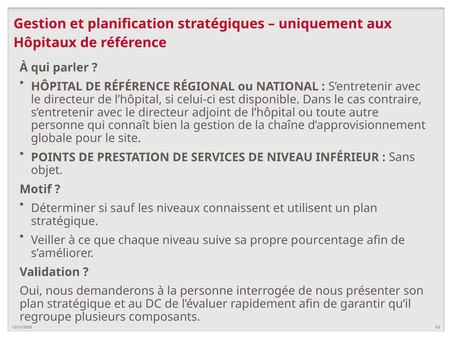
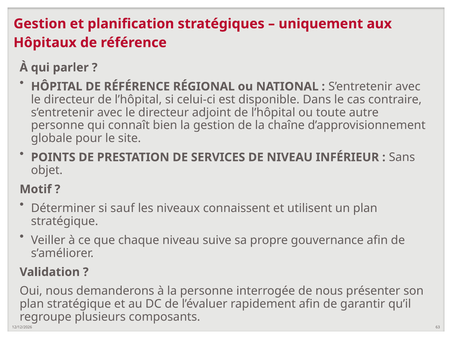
pourcentage: pourcentage -> gouvernance
